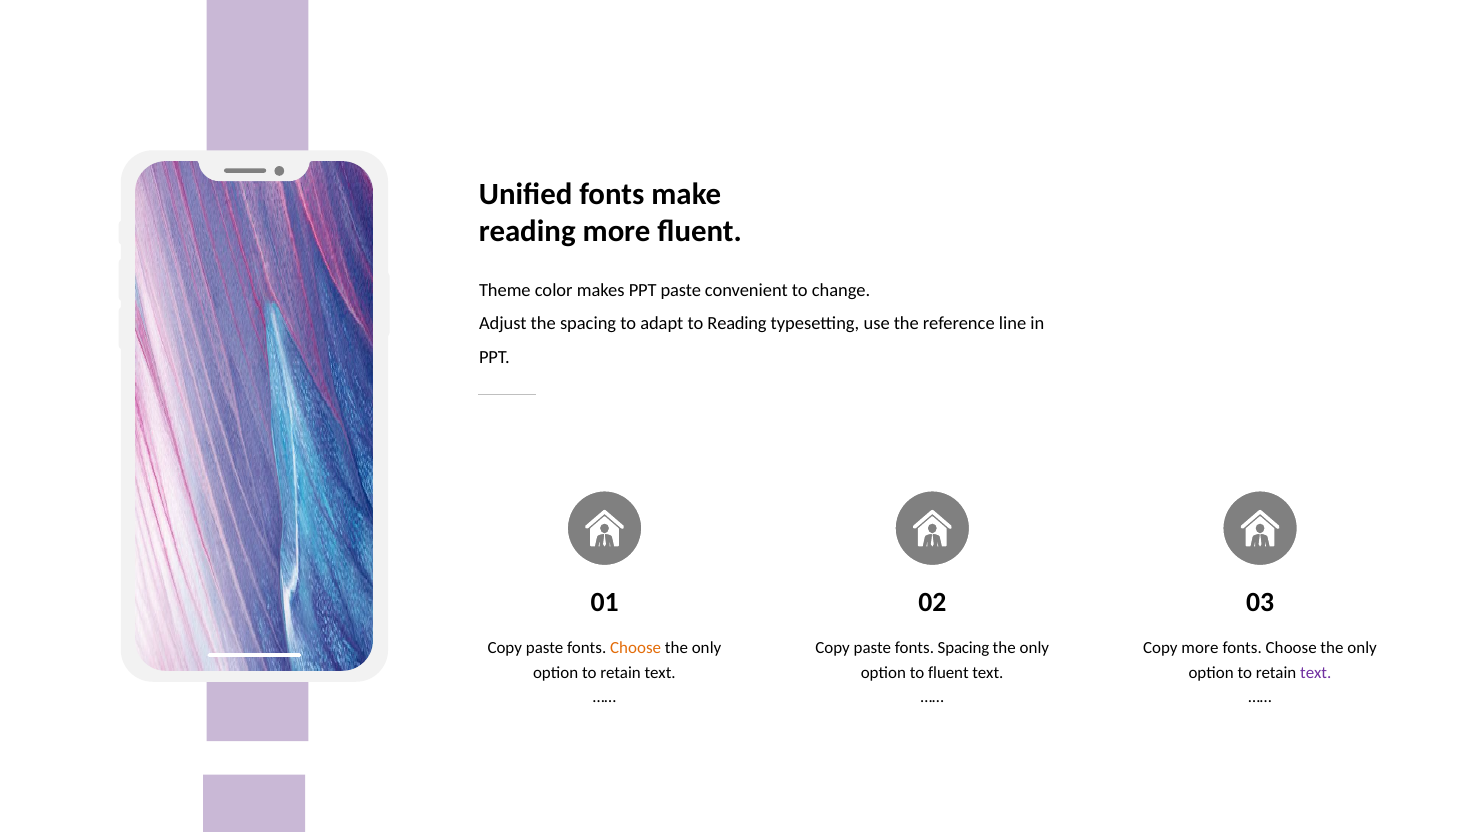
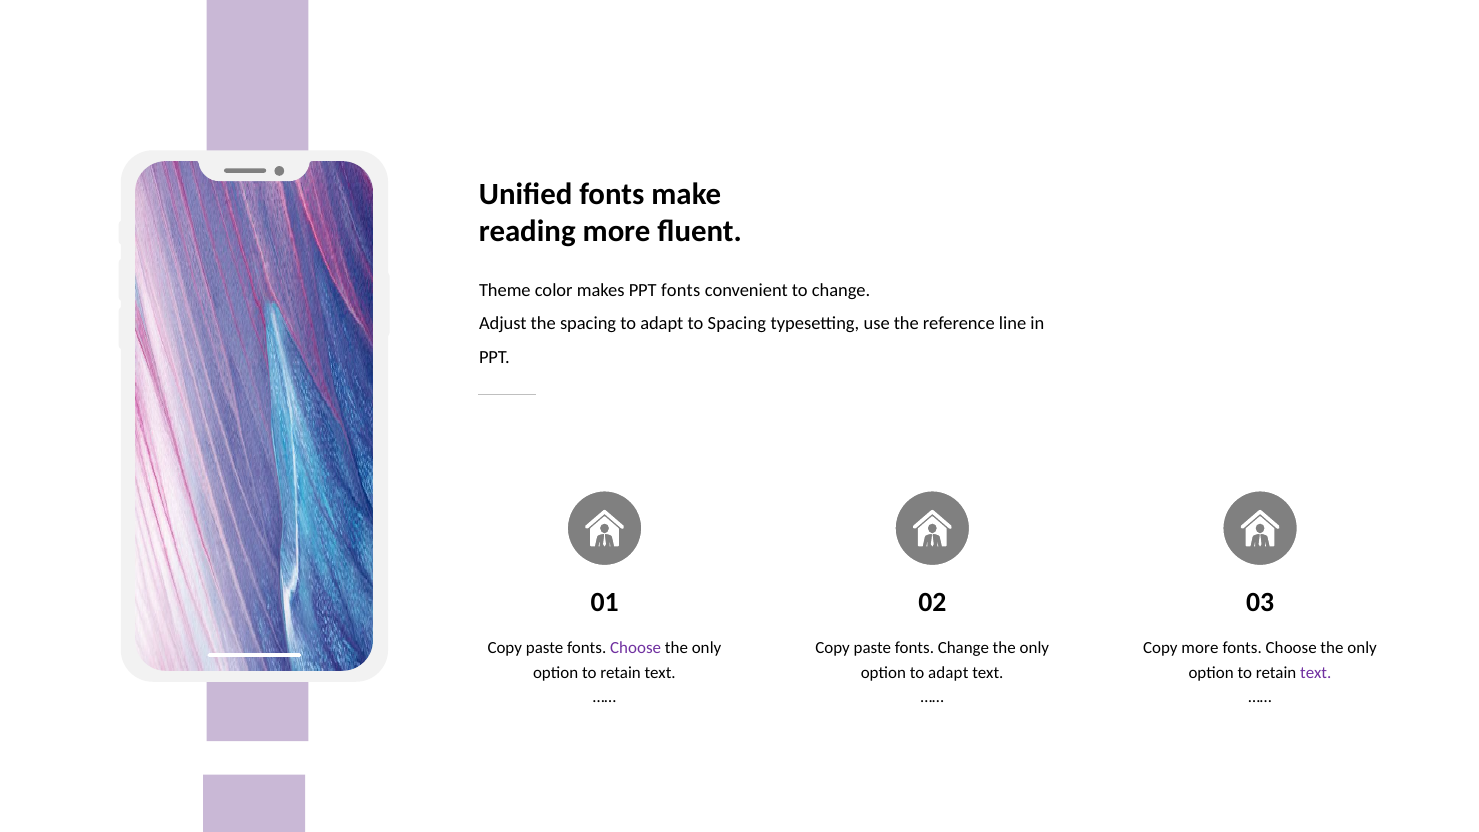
PPT paste: paste -> fonts
to Reading: Reading -> Spacing
Choose at (636, 648) colour: orange -> purple
fonts Spacing: Spacing -> Change
option to fluent: fluent -> adapt
